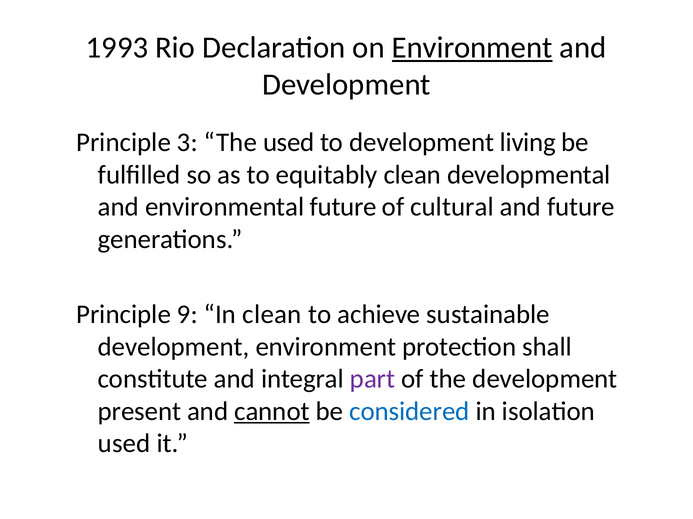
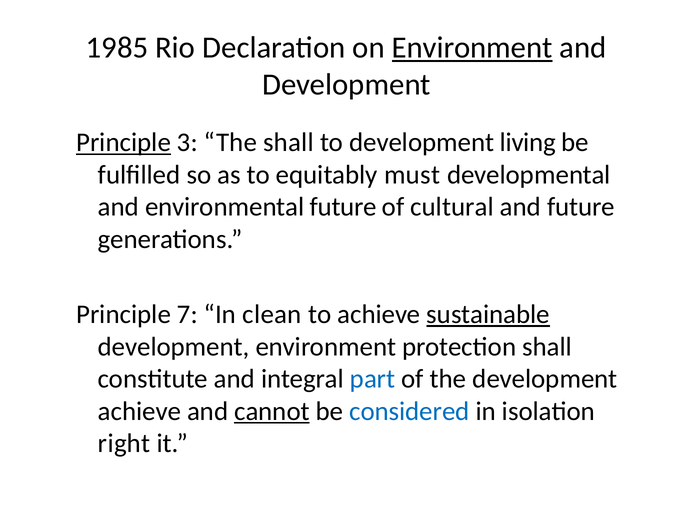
1993: 1993 -> 1985
Principle at (124, 143) underline: none -> present
The used: used -> shall
equitably clean: clean -> must
9: 9 -> 7
sustainable underline: none -> present
part colour: purple -> blue
present at (139, 412): present -> achieve
used at (124, 444): used -> right
